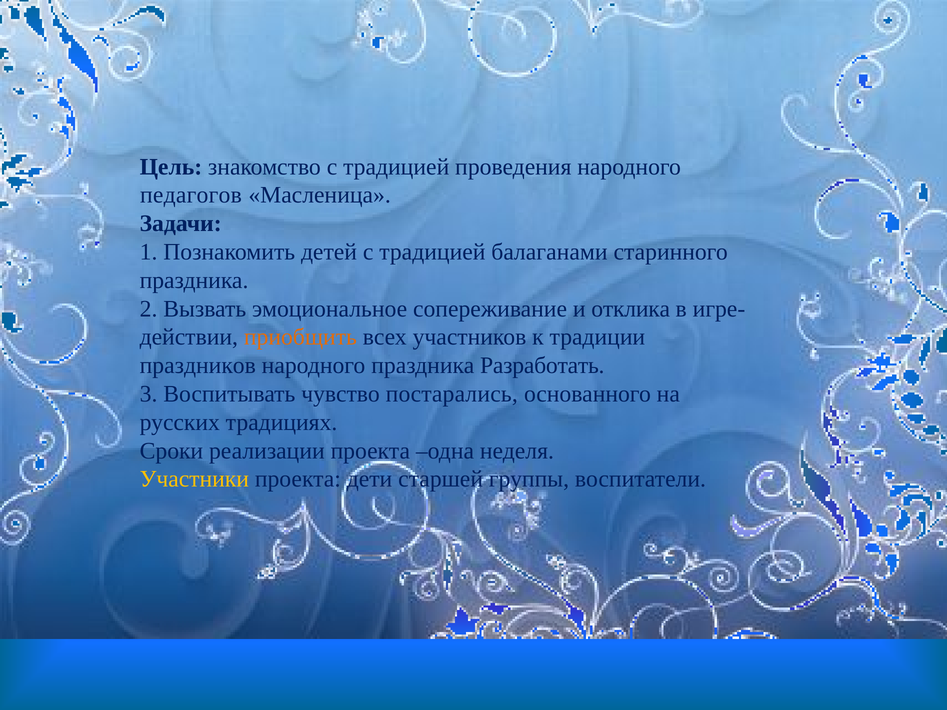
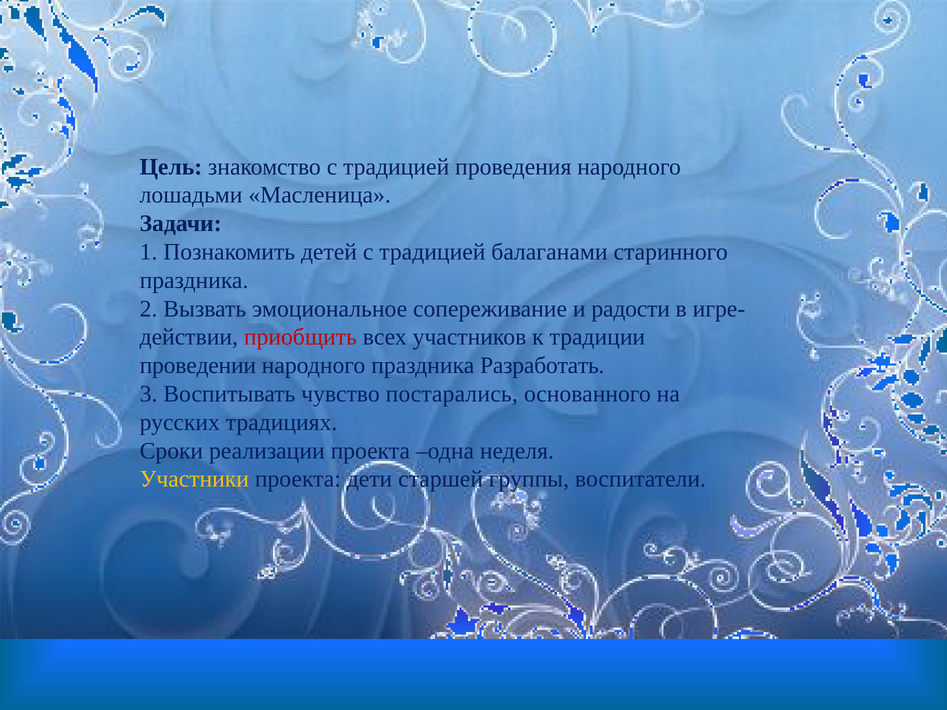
педагогов: педагогов -> лошадьми
отклика: отклика -> радости
приобщить colour: orange -> red
праздников: праздников -> проведении
